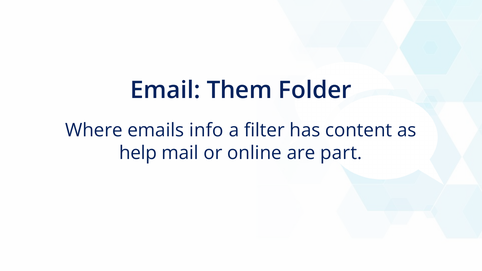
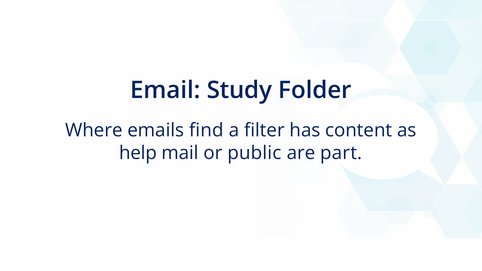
Them: Them -> Study
info: info -> find
online: online -> public
